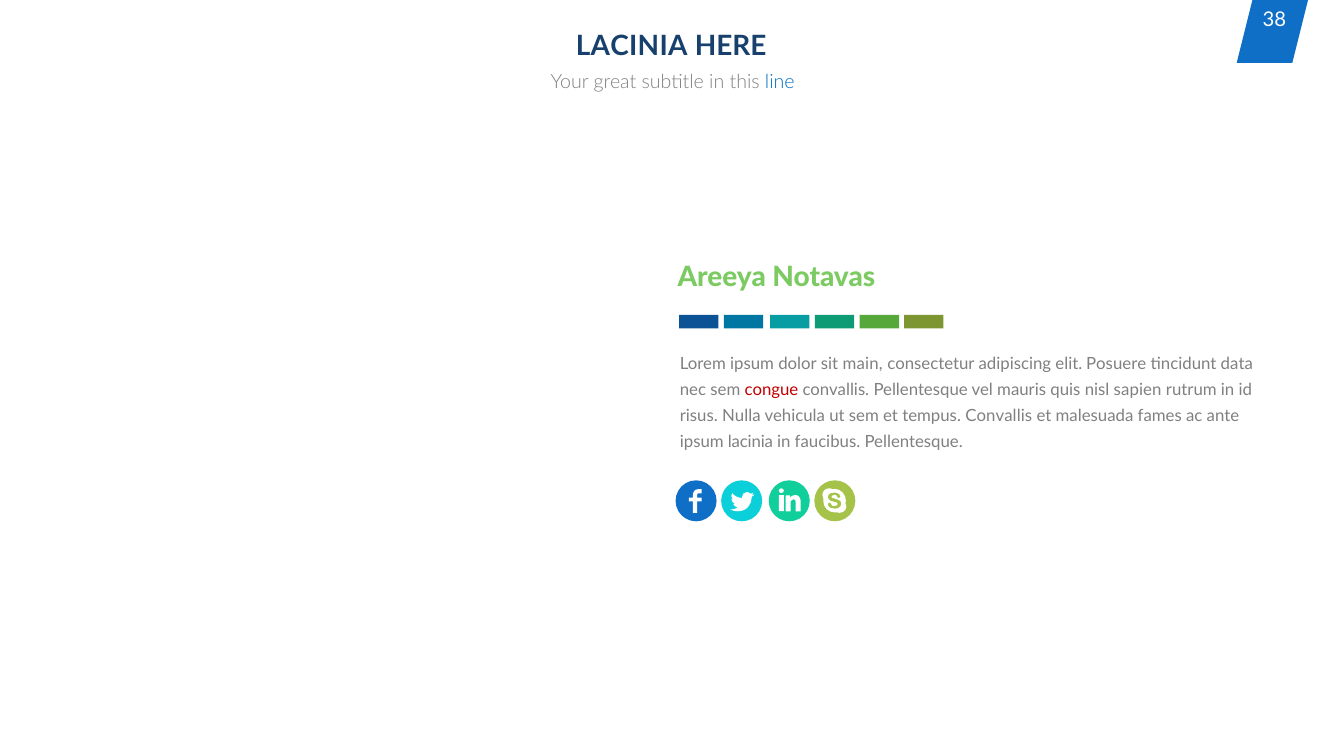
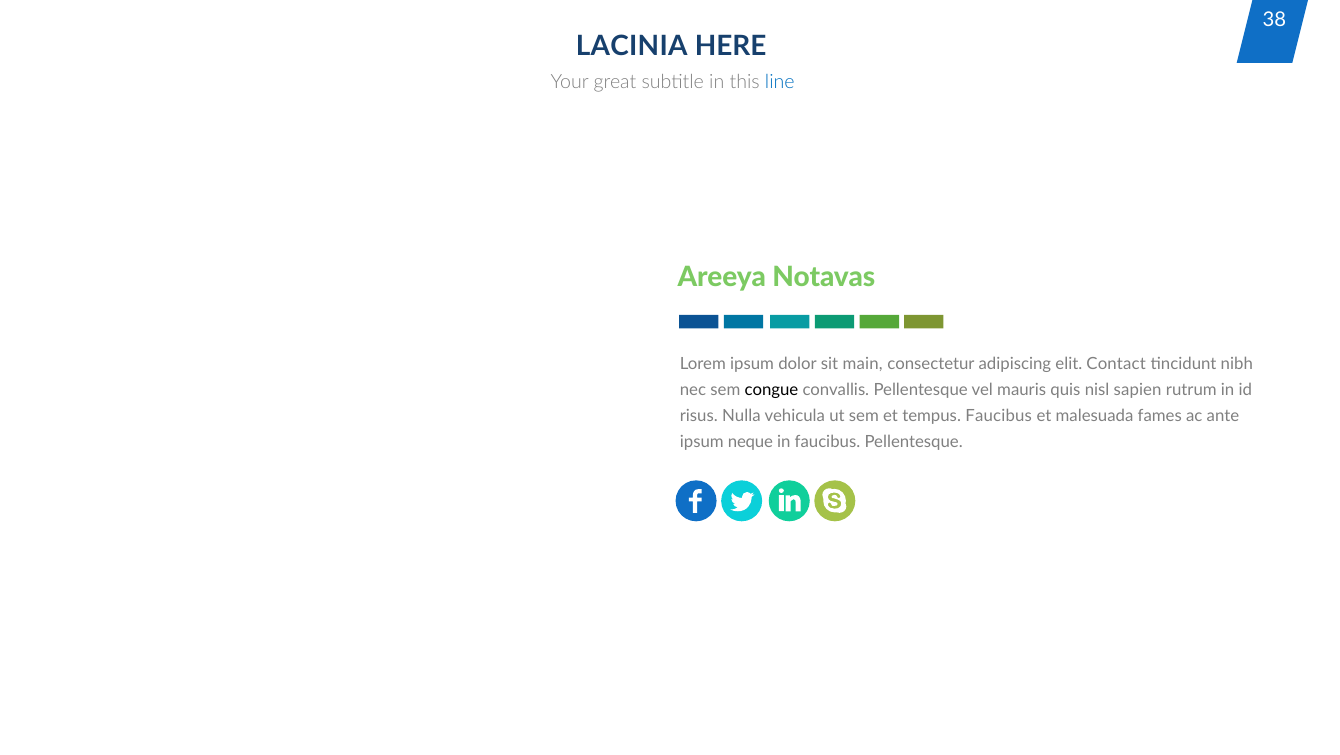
Posuere: Posuere -> Contact
data: data -> nibh
congue colour: red -> black
tempus Convallis: Convallis -> Faucibus
ipsum lacinia: lacinia -> neque
